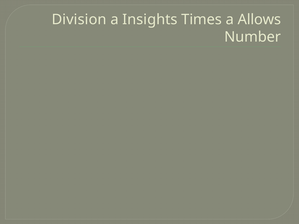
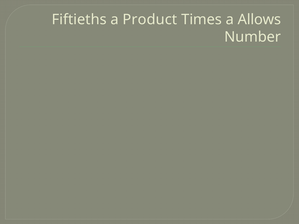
Division: Division -> Fiftieths
Insights: Insights -> Product
